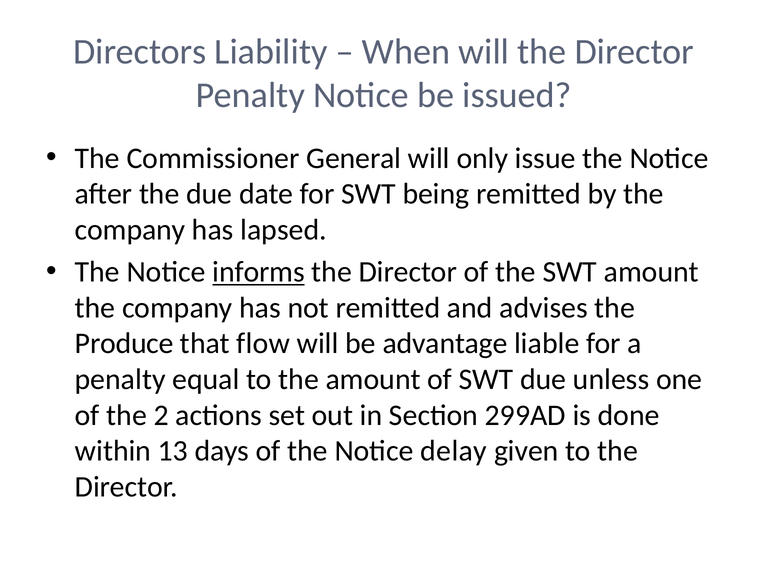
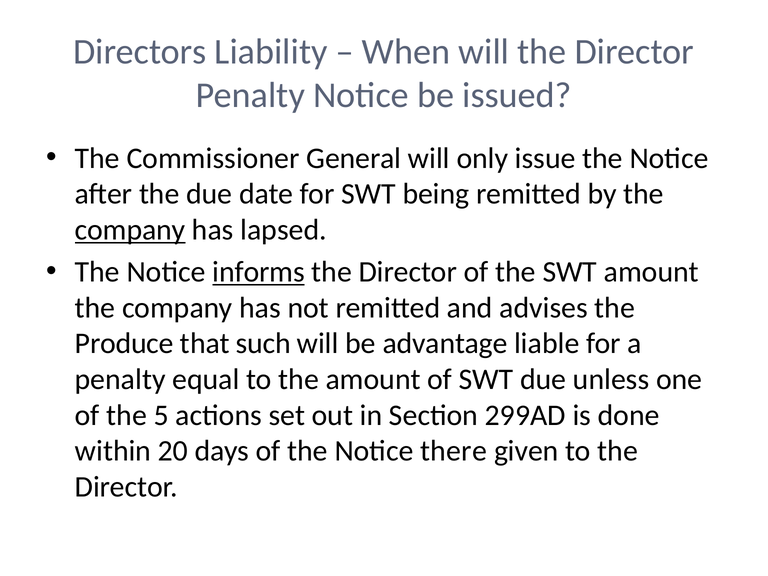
company at (130, 230) underline: none -> present
flow: flow -> such
2: 2 -> 5
13: 13 -> 20
delay: delay -> there
